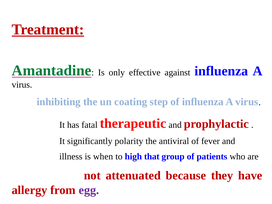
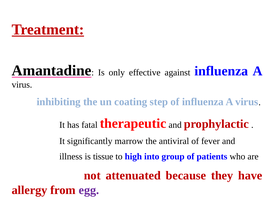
Amantadine colour: green -> black
polarity: polarity -> marrow
when: when -> tissue
that: that -> into
